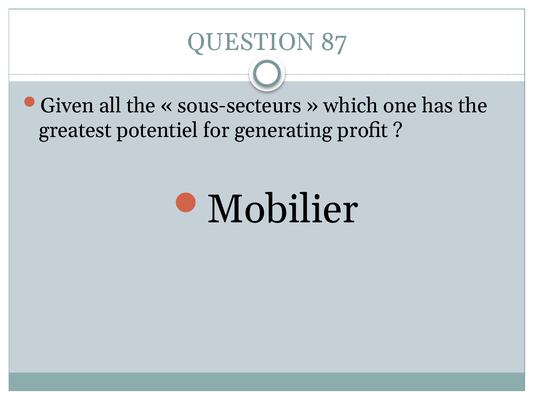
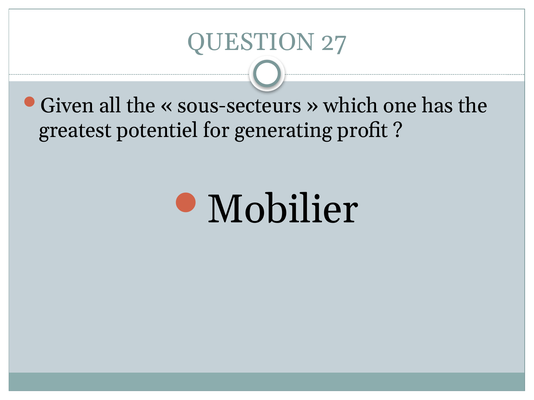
87: 87 -> 27
